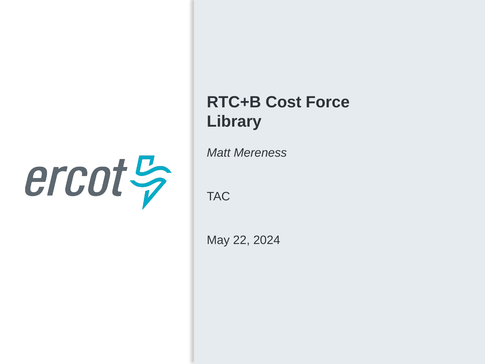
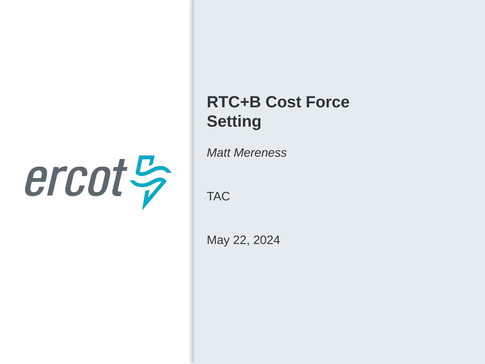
Library: Library -> Setting
